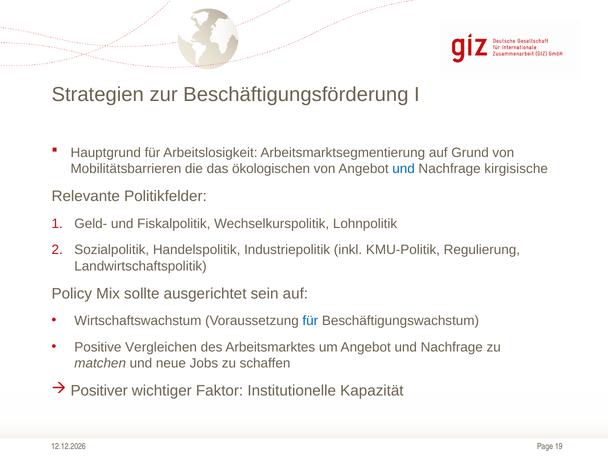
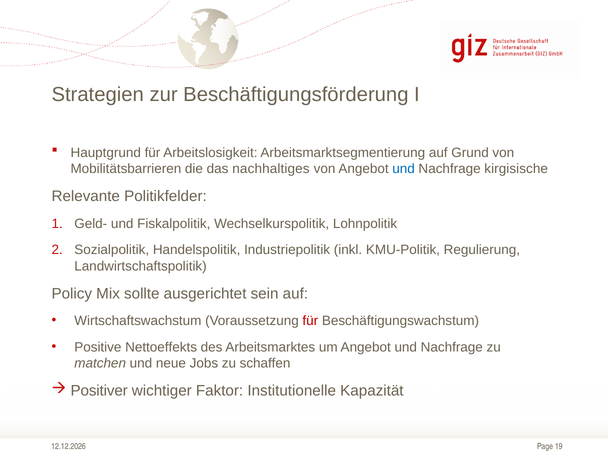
ökologischen: ökologischen -> nachhaltiges
für at (310, 321) colour: blue -> red
Vergleichen: Vergleichen -> Nettoeffekts
